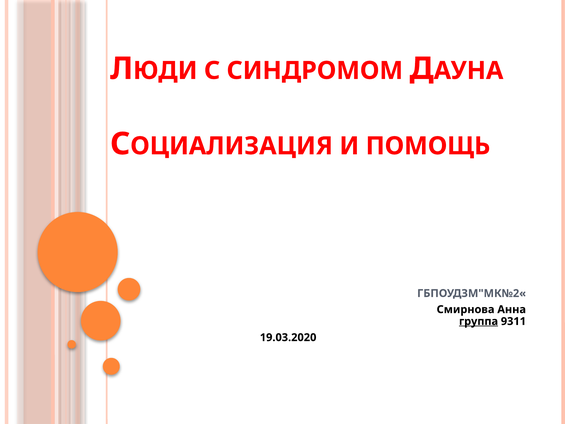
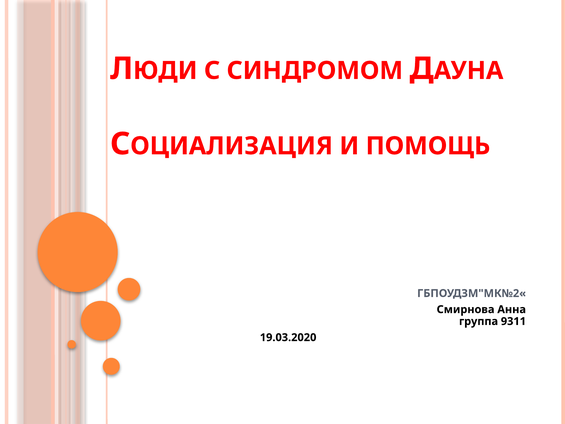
группа underline: present -> none
